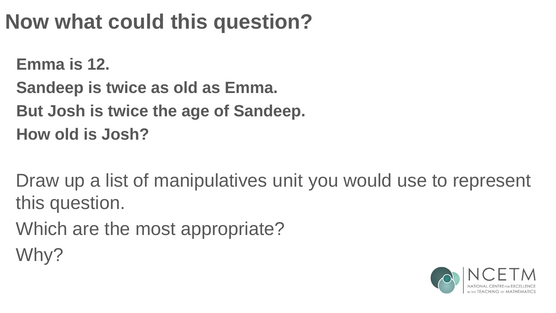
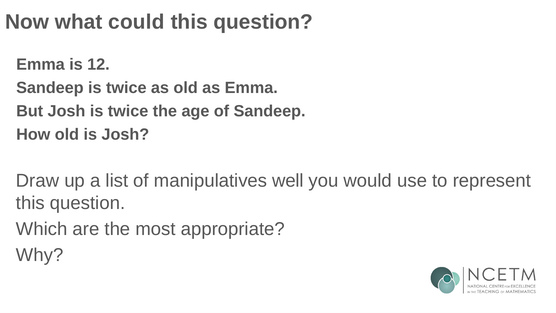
unit: unit -> well
